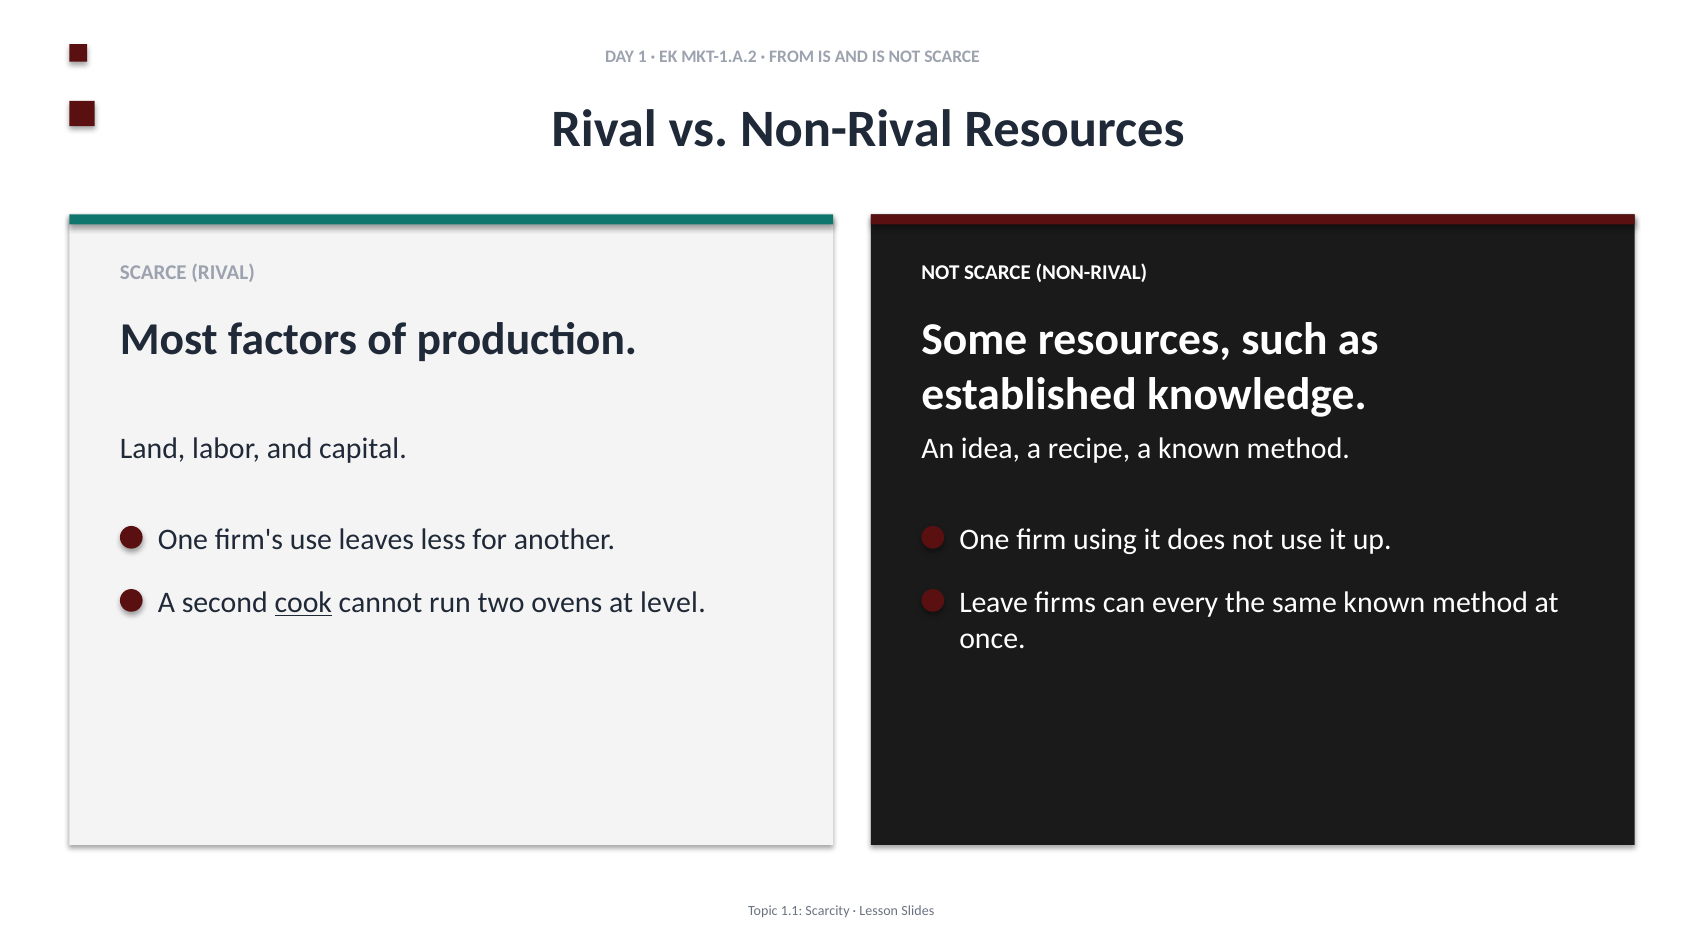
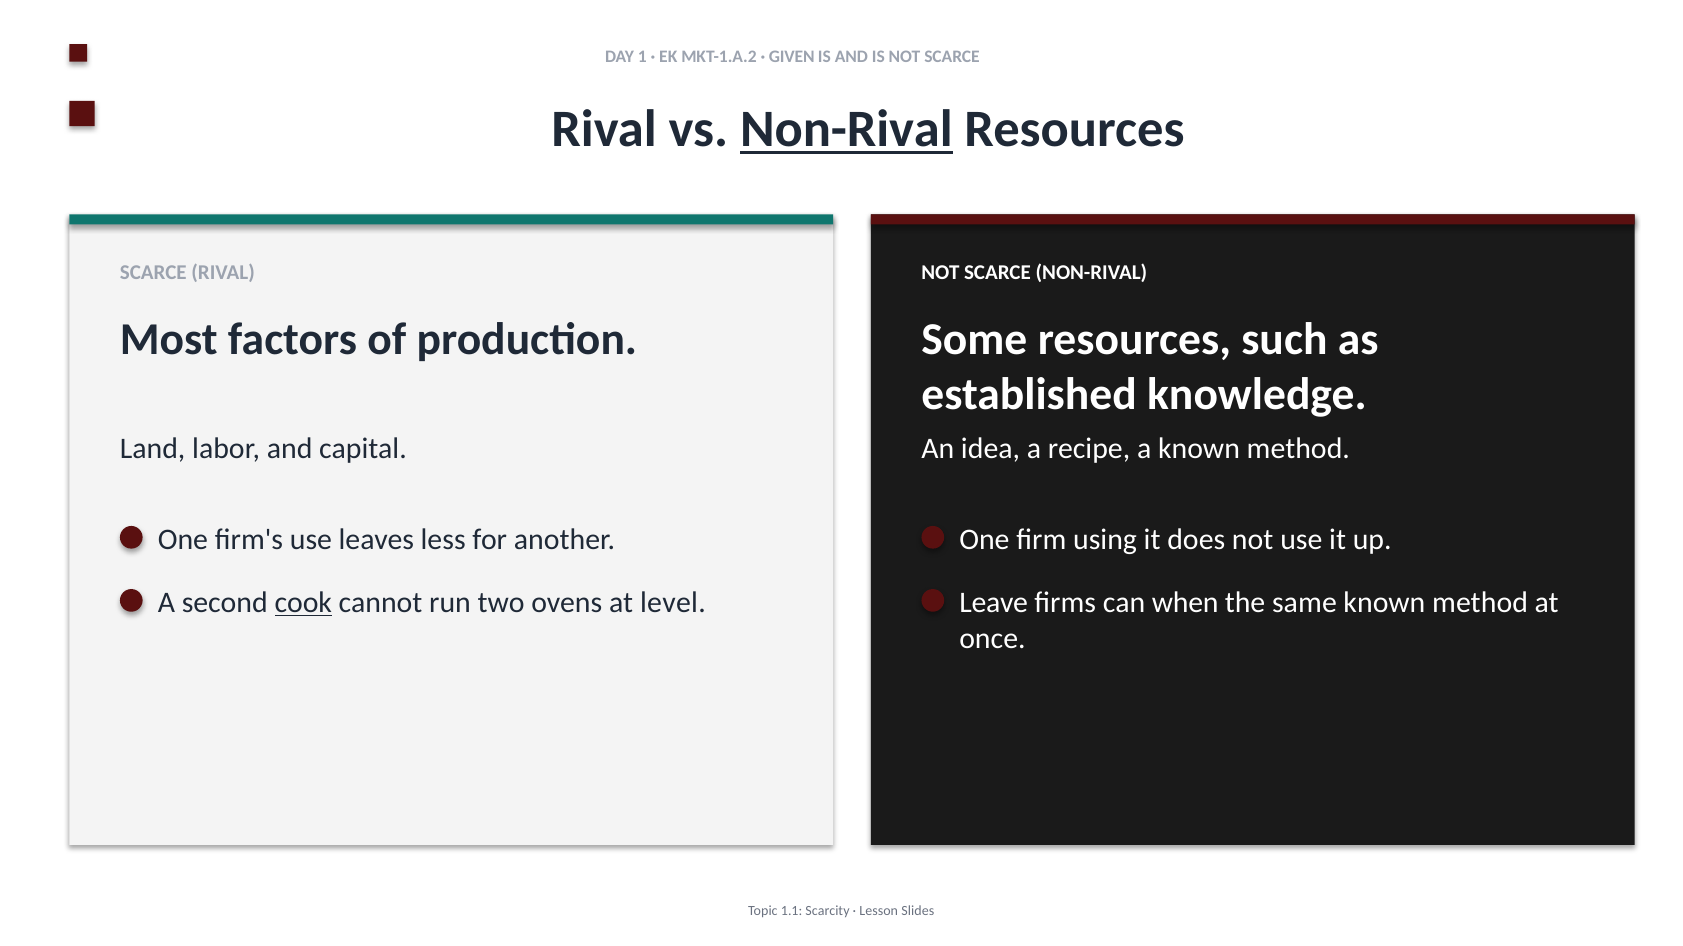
FROM: FROM -> GIVEN
Non-Rival at (846, 130) underline: none -> present
every: every -> when
